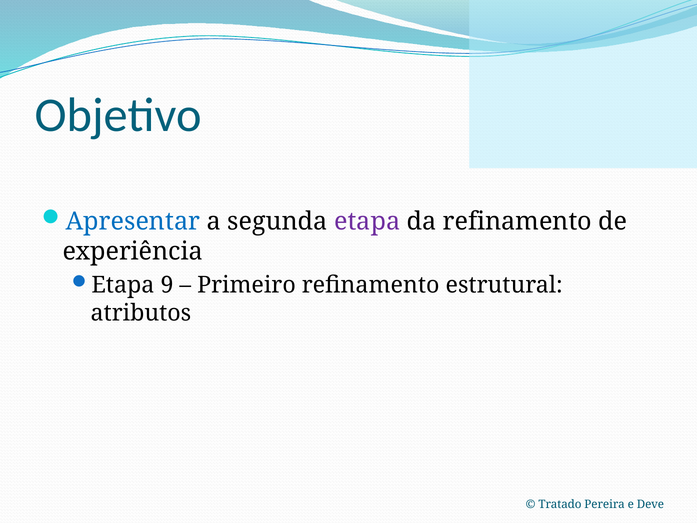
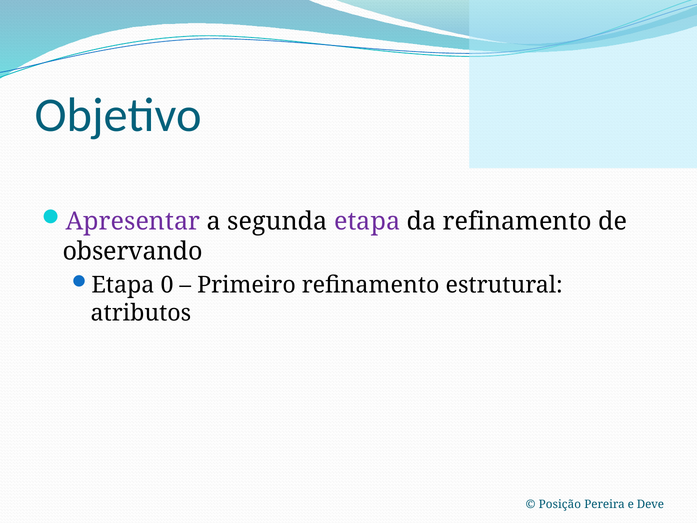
Apresentar colour: blue -> purple
experiência: experiência -> observando
9: 9 -> 0
Tratado: Tratado -> Posição
